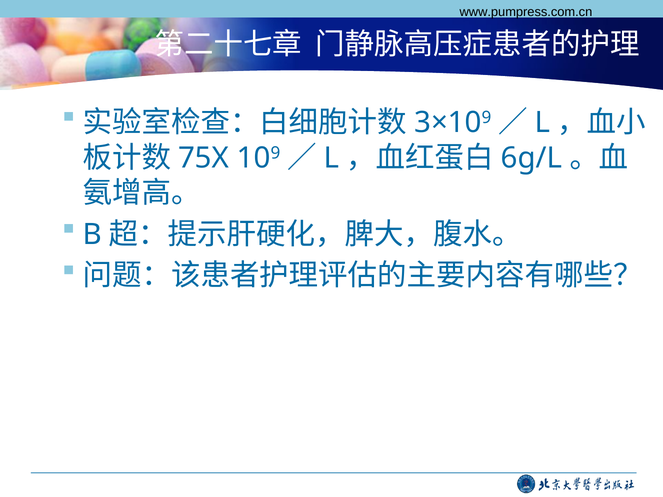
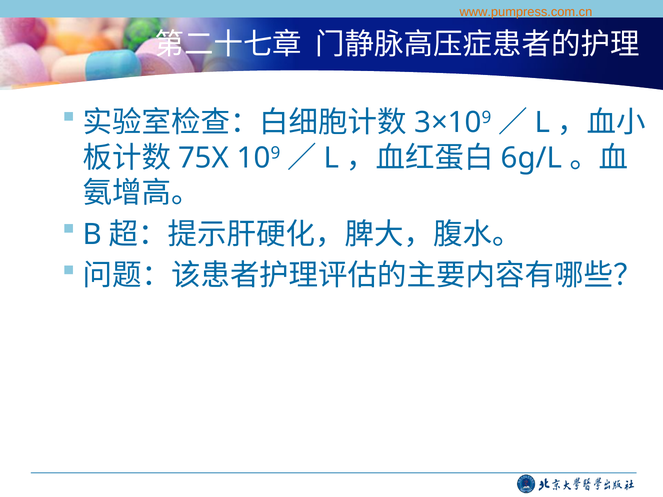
www.pumpress.com.cn colour: black -> orange
